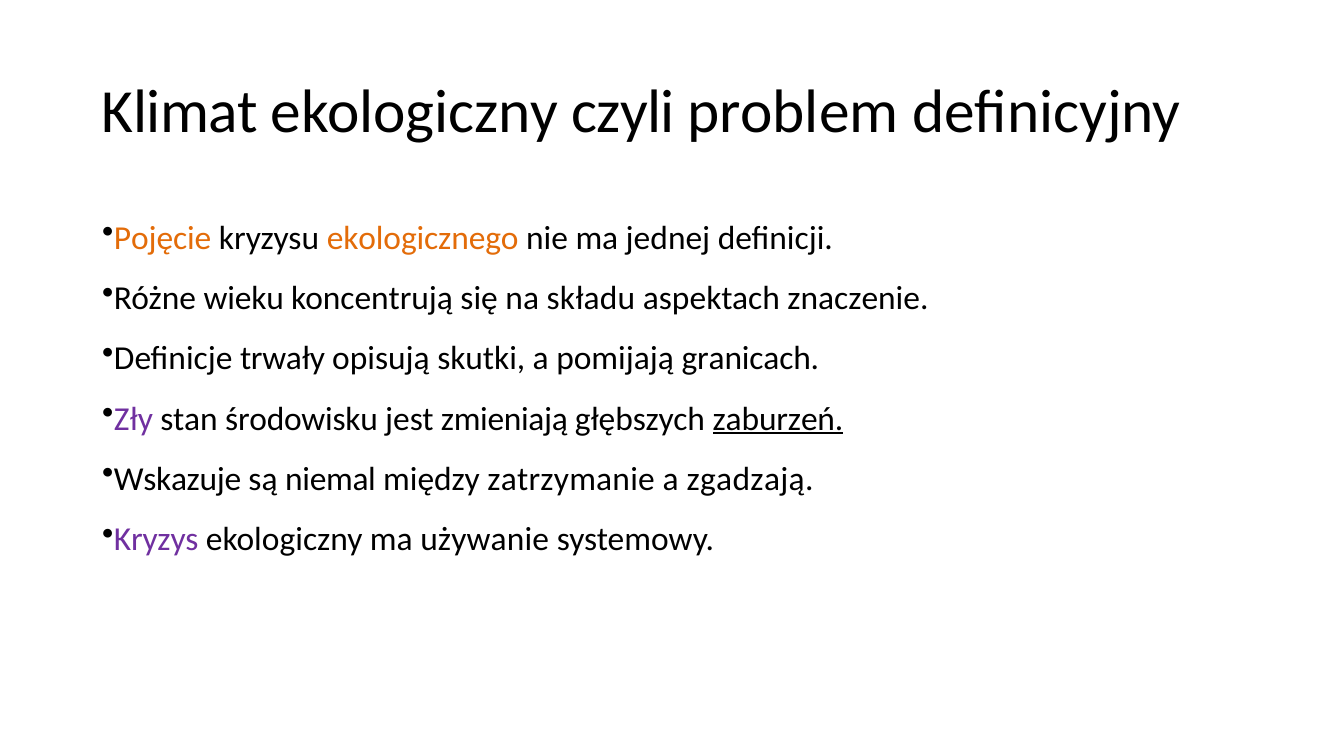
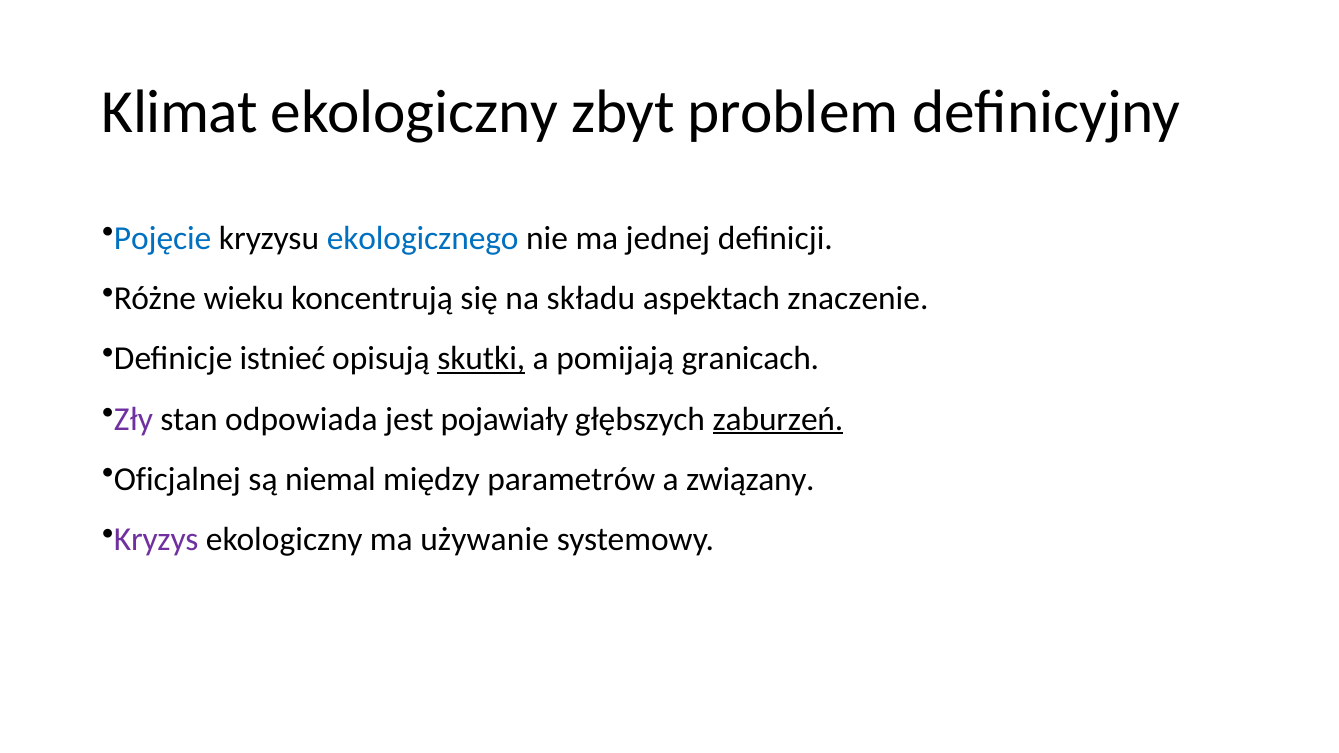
czyli: czyli -> zbyt
Pojęcie colour: orange -> blue
ekologicznego colour: orange -> blue
trwały: trwały -> istnieć
skutki underline: none -> present
środowisku: środowisku -> odpowiada
zmieniają: zmieniają -> pojawiały
Wskazuje: Wskazuje -> Oficjalnej
zatrzymanie: zatrzymanie -> parametrów
zgadzają: zgadzają -> związany
